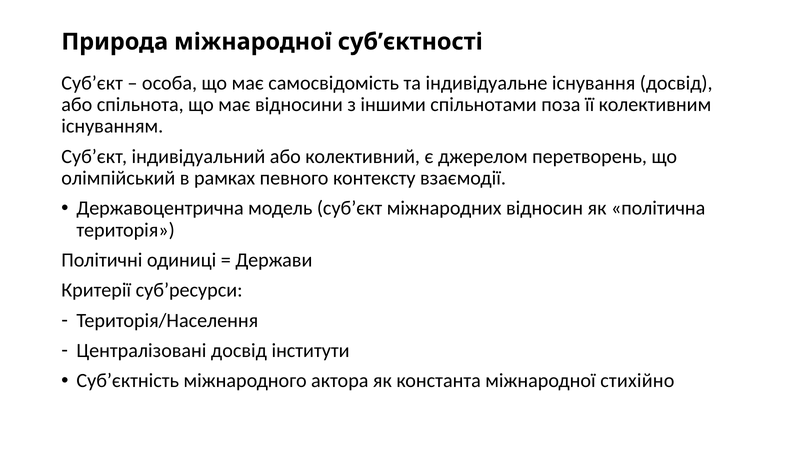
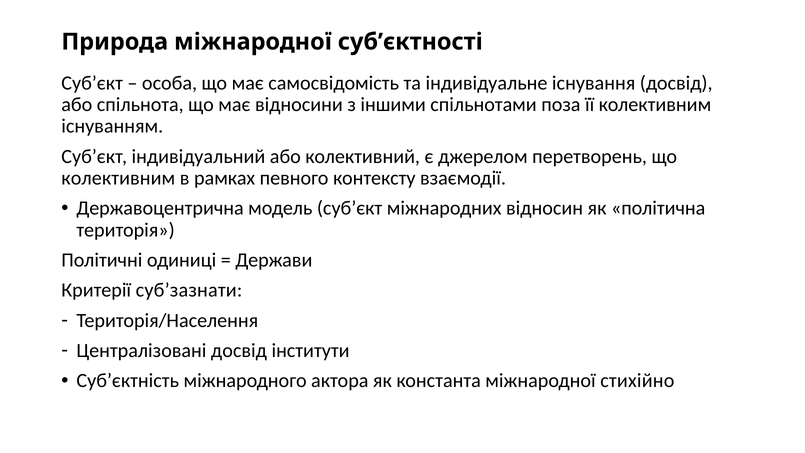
олімпійський at (118, 178): олімпійський -> колективним
суб’ресурси: суб’ресурси -> суб’зазнати
